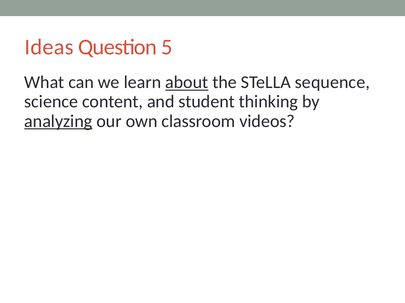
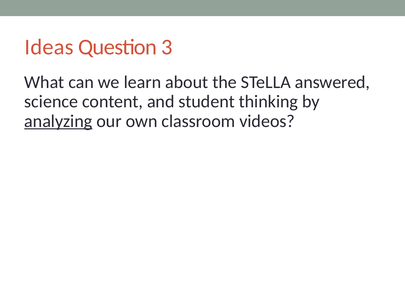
5: 5 -> 3
about underline: present -> none
sequence: sequence -> answered
